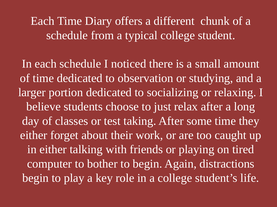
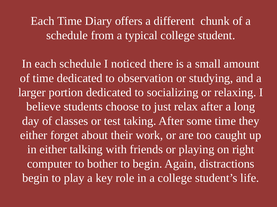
tired: tired -> right
